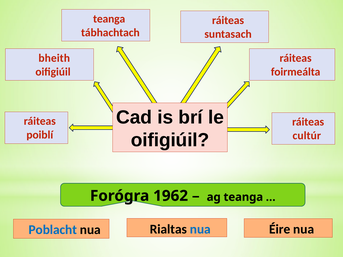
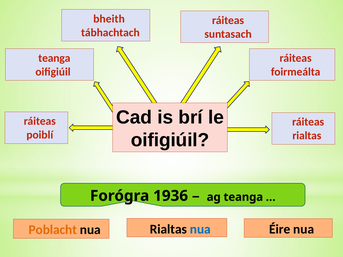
teanga at (109, 19): teanga -> bheith
bheith at (54, 58): bheith -> teanga
cultúr at (307, 136): cultúr -> rialtas
1962: 1962 -> 1936
Poblacht colour: blue -> orange
